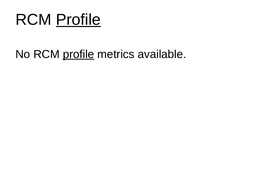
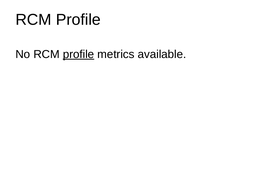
Profile at (78, 20) underline: present -> none
